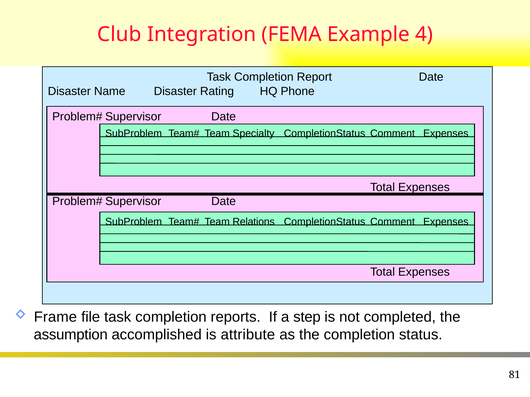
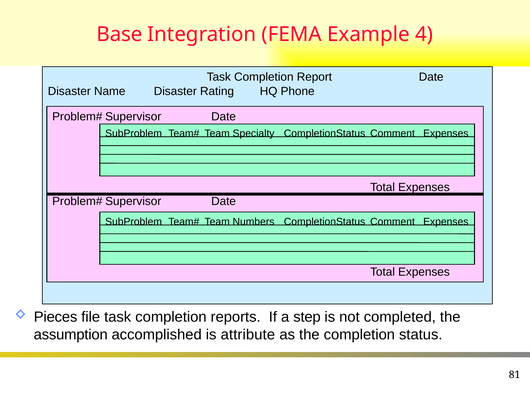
Club: Club -> Base
Relations: Relations -> Numbers
Frame: Frame -> Pieces
